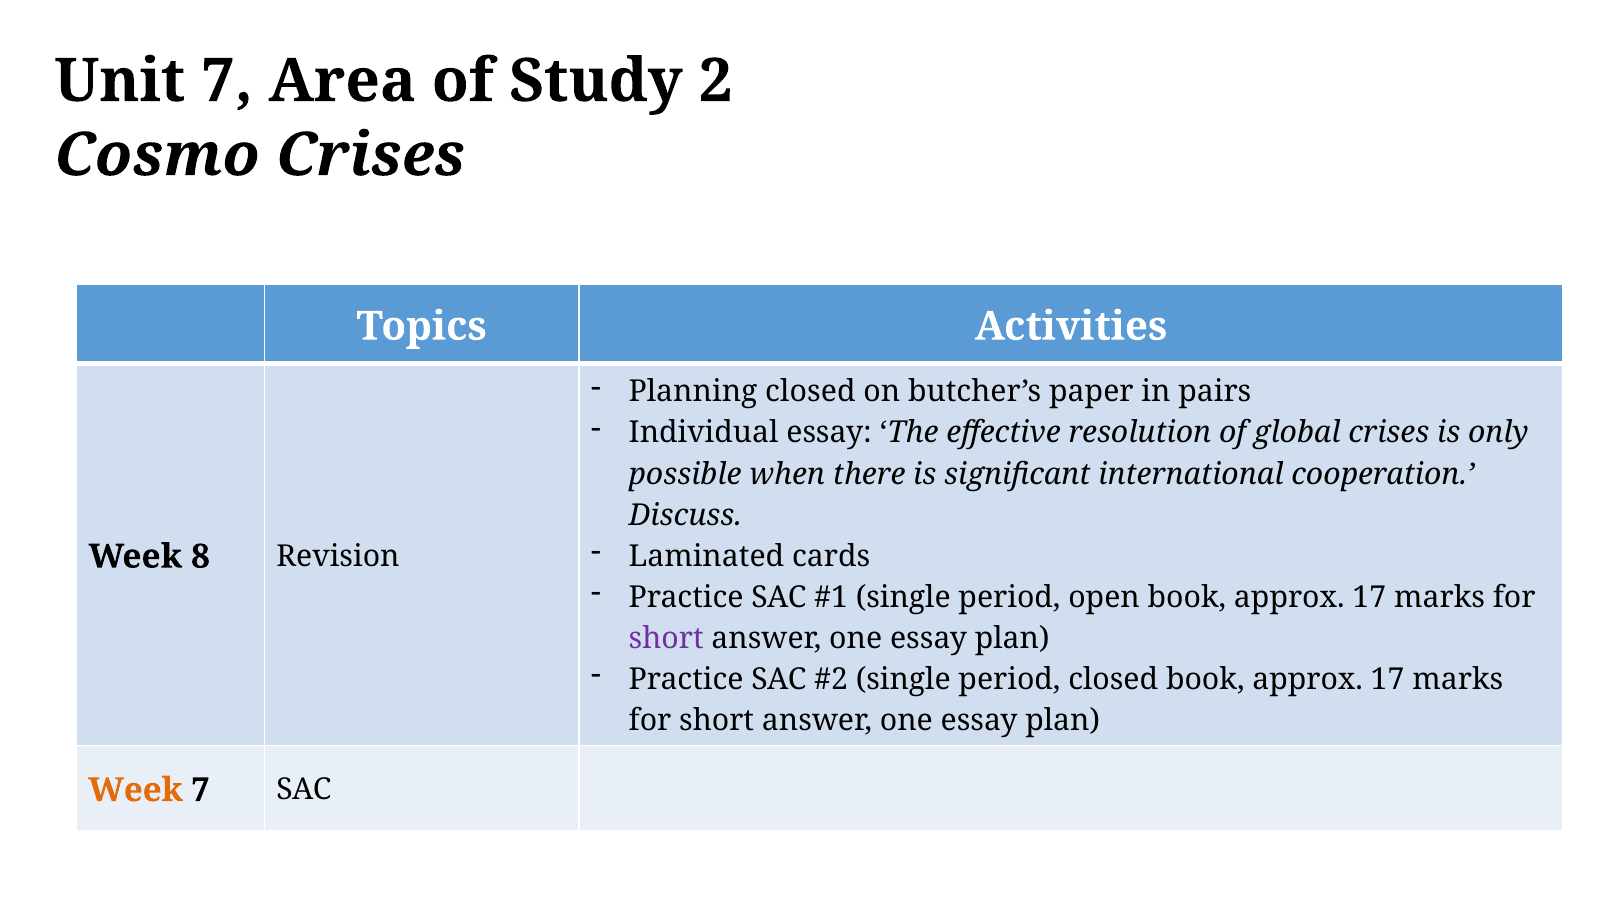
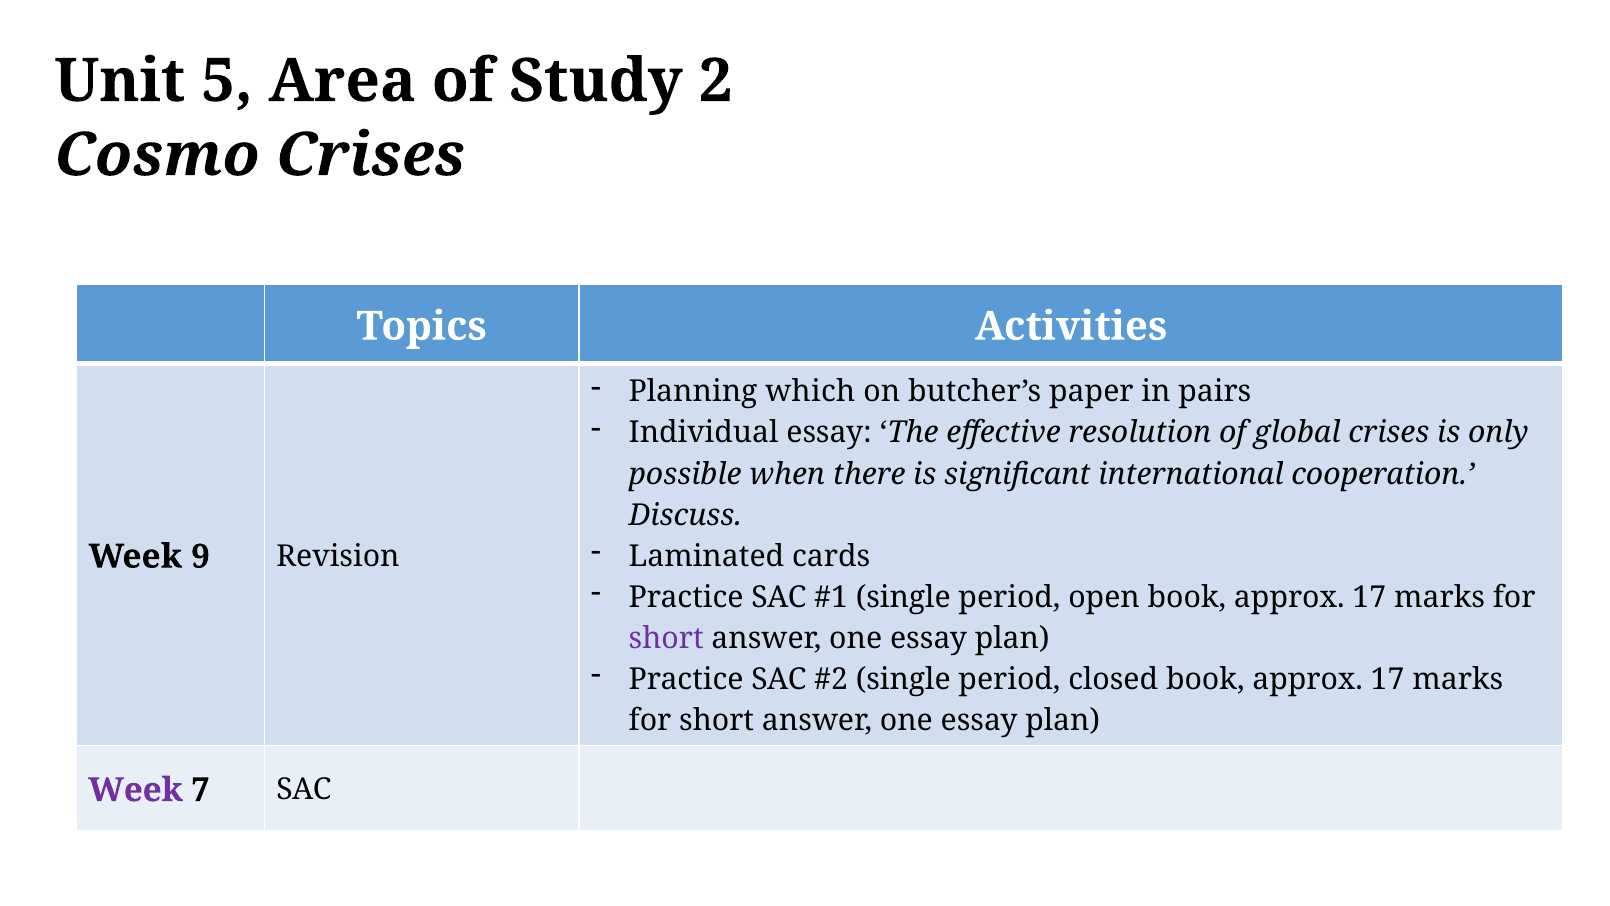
Unit 7: 7 -> 5
Planning closed: closed -> which
8: 8 -> 9
Week at (136, 790) colour: orange -> purple
